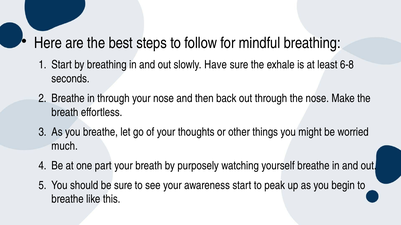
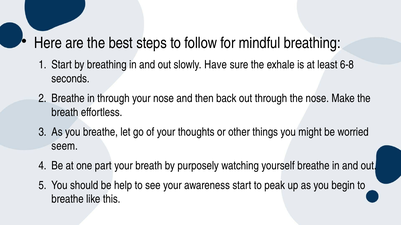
much: much -> seem
be sure: sure -> help
